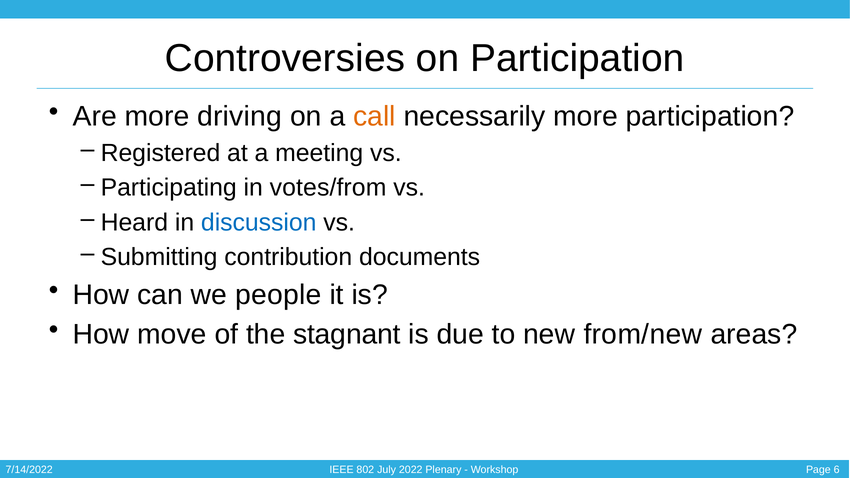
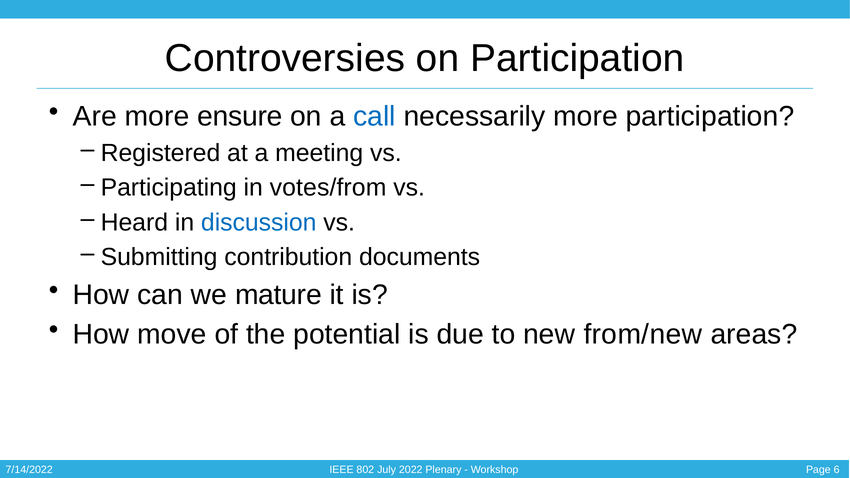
driving: driving -> ensure
call colour: orange -> blue
people: people -> mature
stagnant: stagnant -> potential
